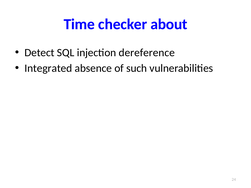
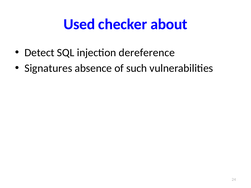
Time: Time -> Used
Integrated: Integrated -> Signatures
